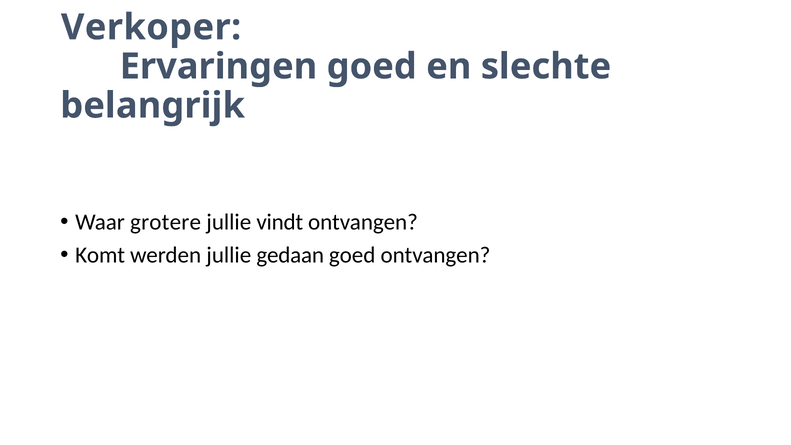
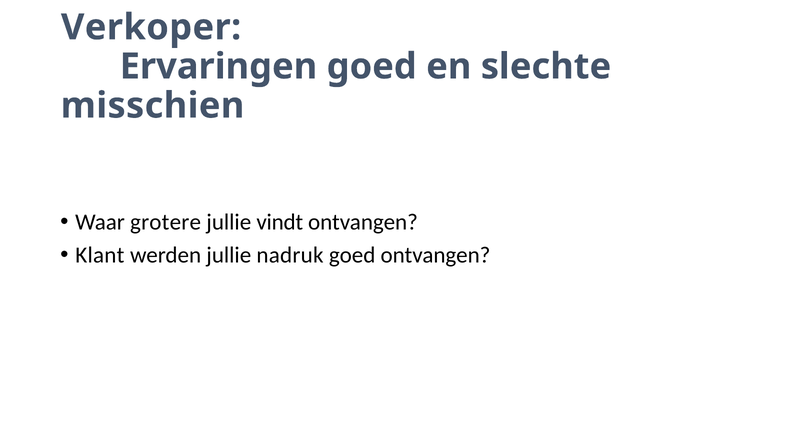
belangrijk: belangrijk -> misschien
Komt: Komt -> Klant
gedaan: gedaan -> nadruk
